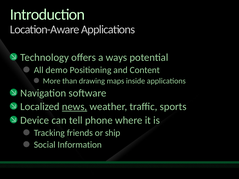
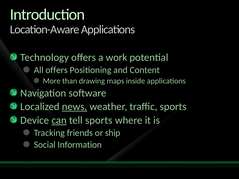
ways: ways -> work
All demo: demo -> offers
can underline: none -> present
tell phone: phone -> sports
